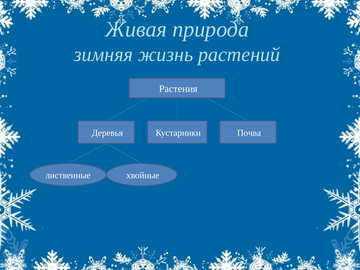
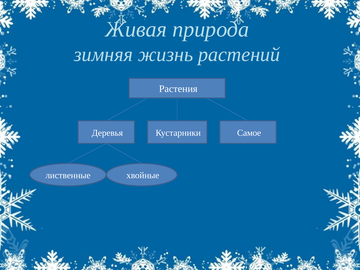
Почва: Почва -> Самое
